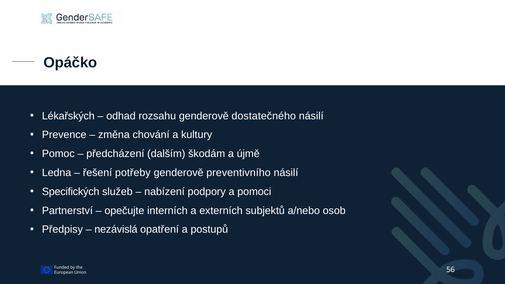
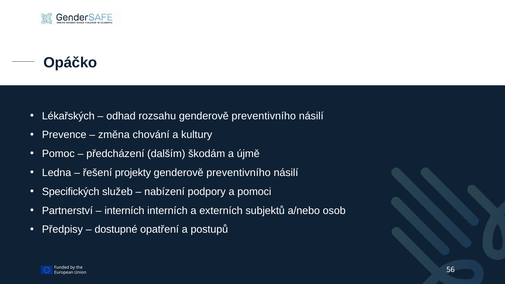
rozsahu genderově dostatečného: dostatečného -> preventivního
potřeby: potřeby -> projekty
opečujte at (124, 211): opečujte -> interních
nezávislá: nezávislá -> dostupné
